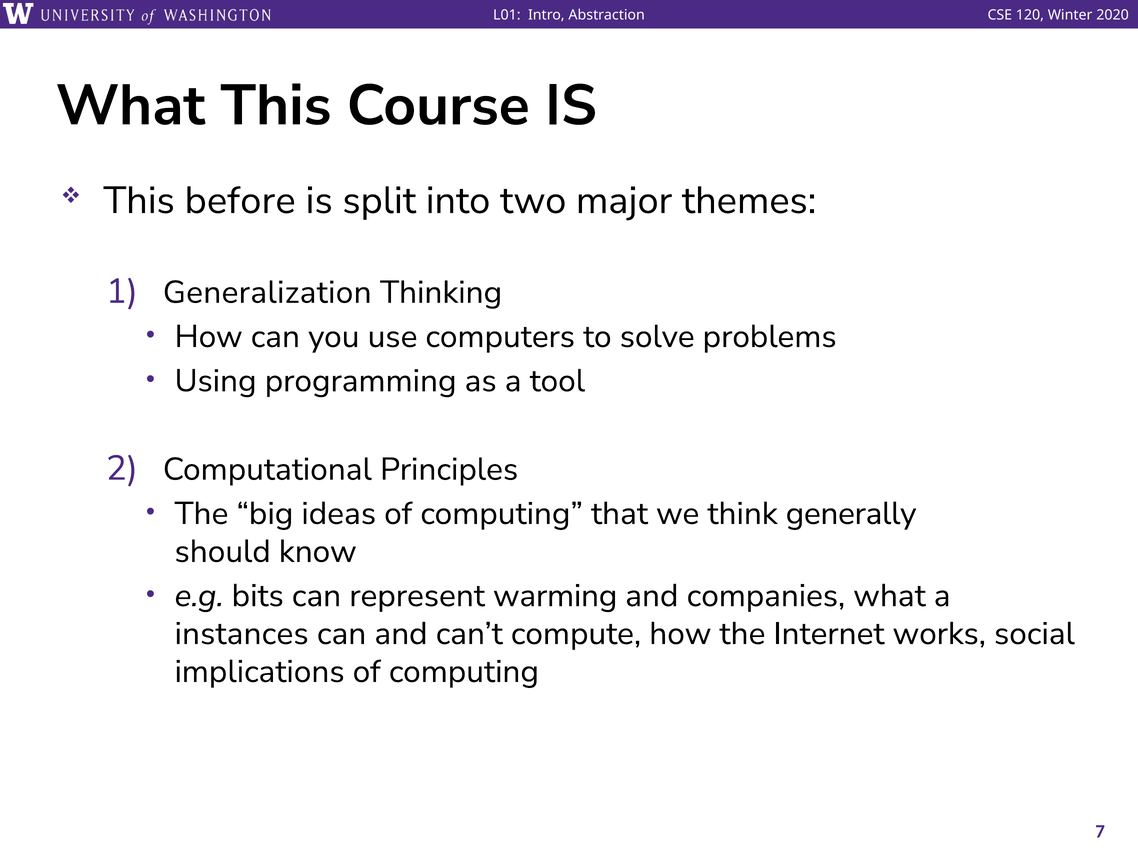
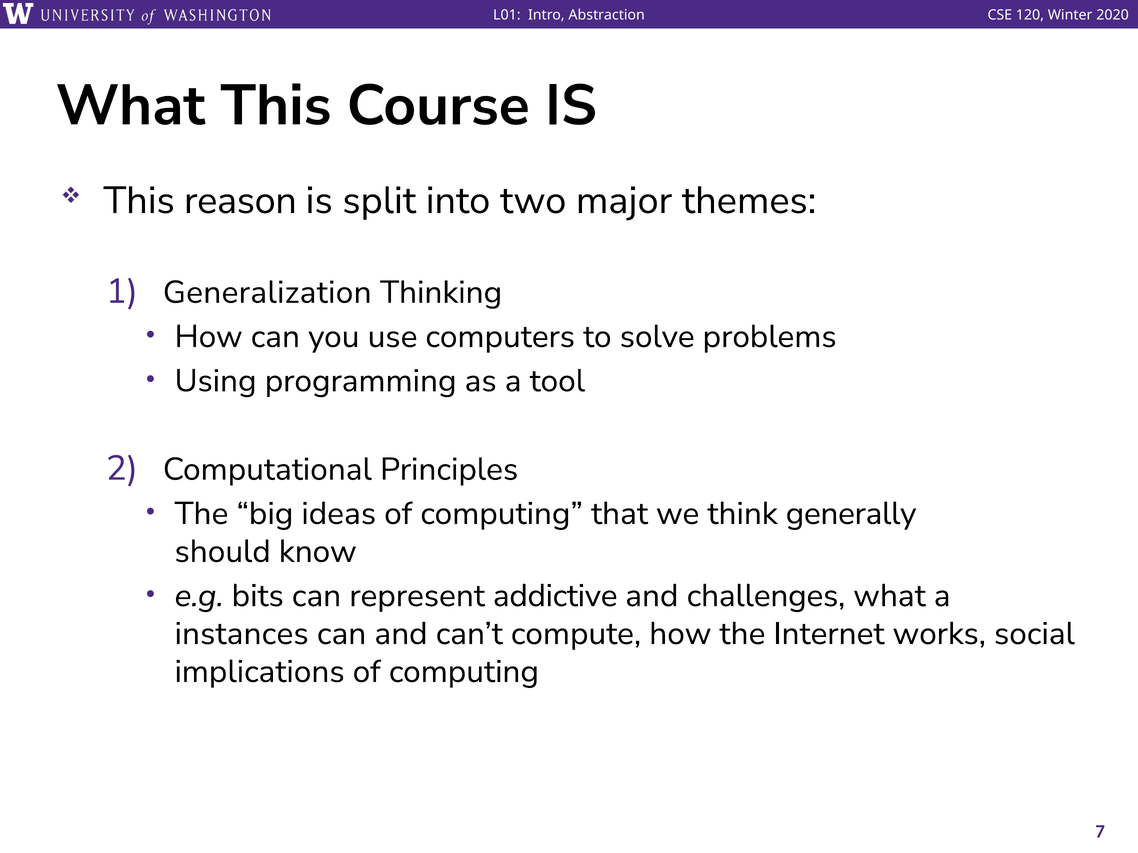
before: before -> reason
warming: warming -> addictive
companies: companies -> challenges
